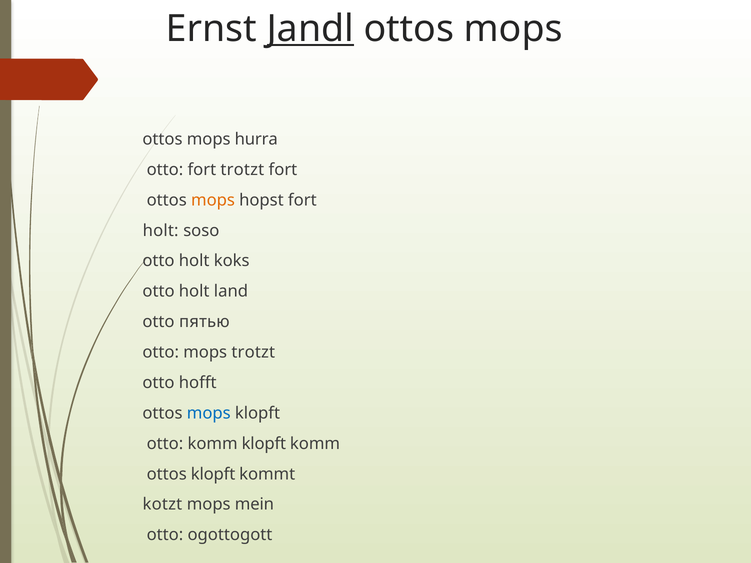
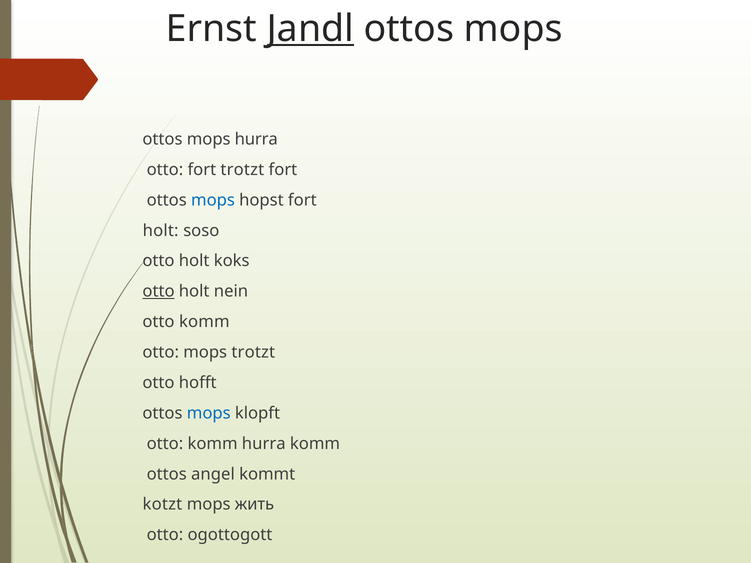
mops at (213, 200) colour: orange -> blue
otto at (159, 292) underline: none -> present
land: land -> nein
пятью at (204, 322): пятью -> komm
komm klopft: klopft -> hurra
ottos klopft: klopft -> angel
mein: mein -> жить
